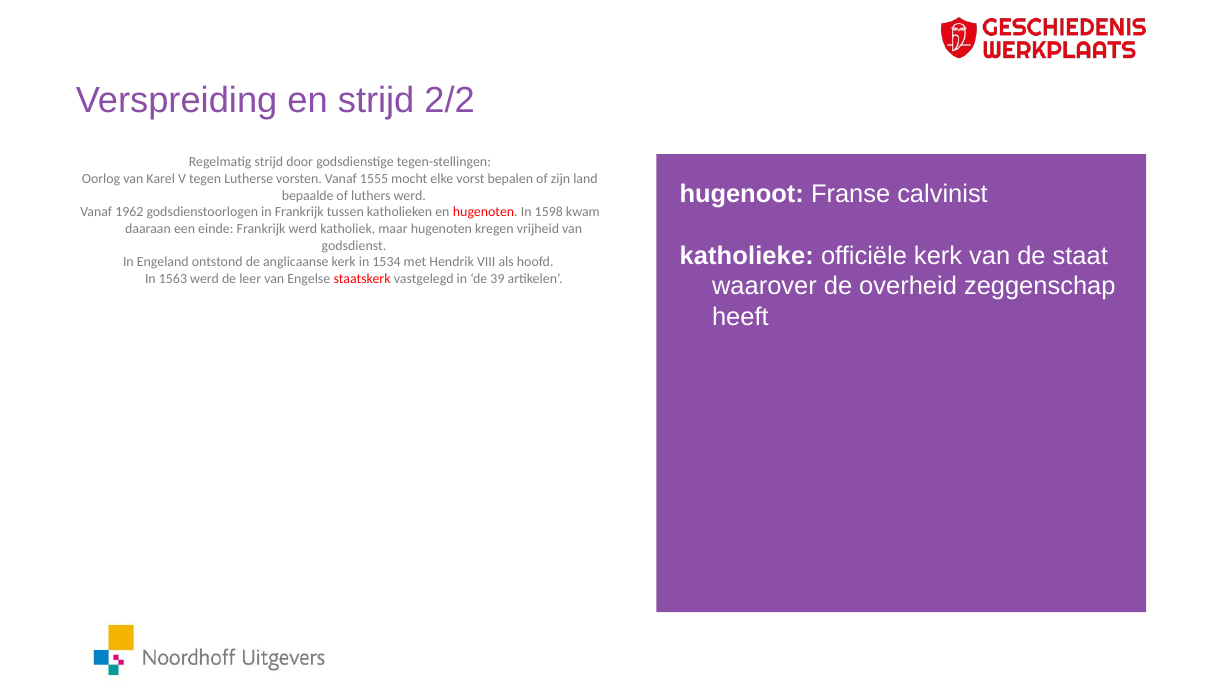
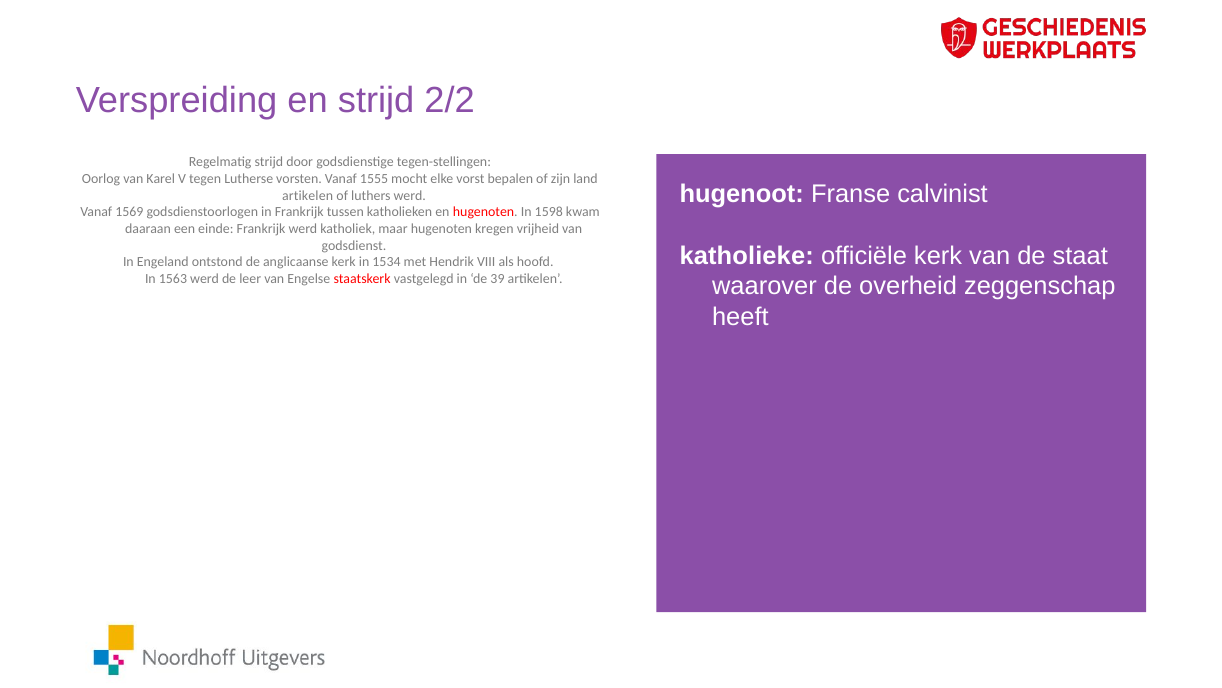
bepaalde at (308, 195): bepaalde -> artikelen
1962: 1962 -> 1569
